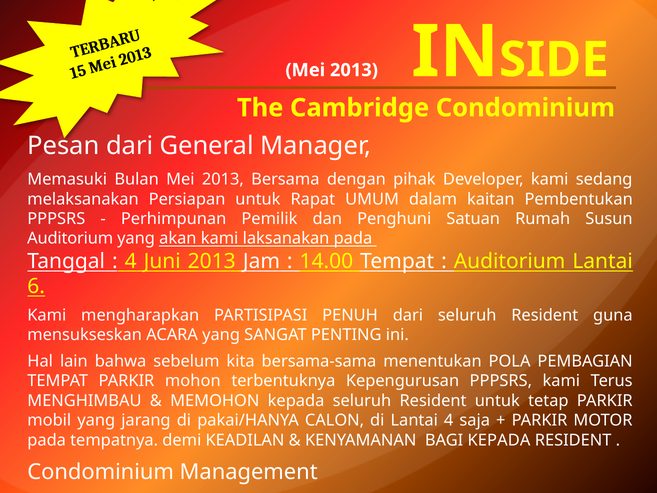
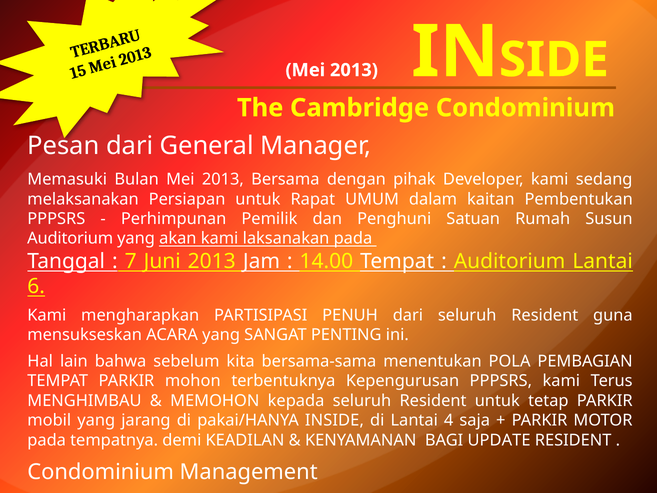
4 at (131, 261): 4 -> 7
CALON: CALON -> INSIDE
BAGI KEPADA: KEPADA -> UPDATE
